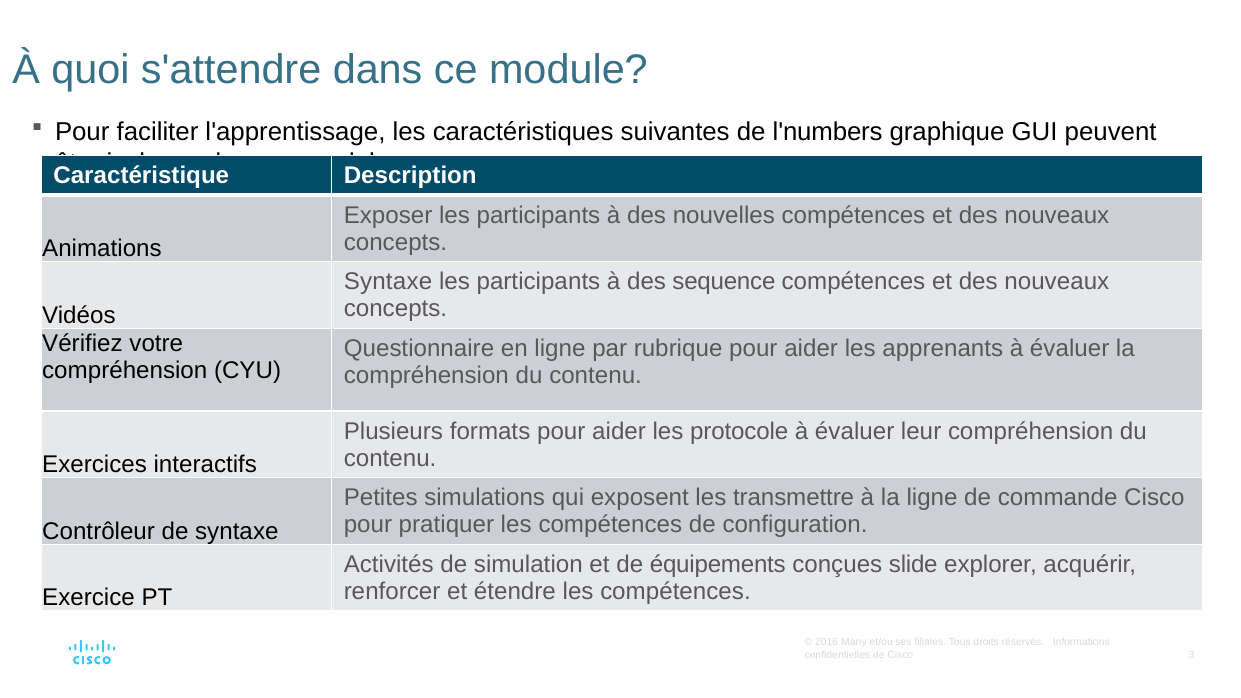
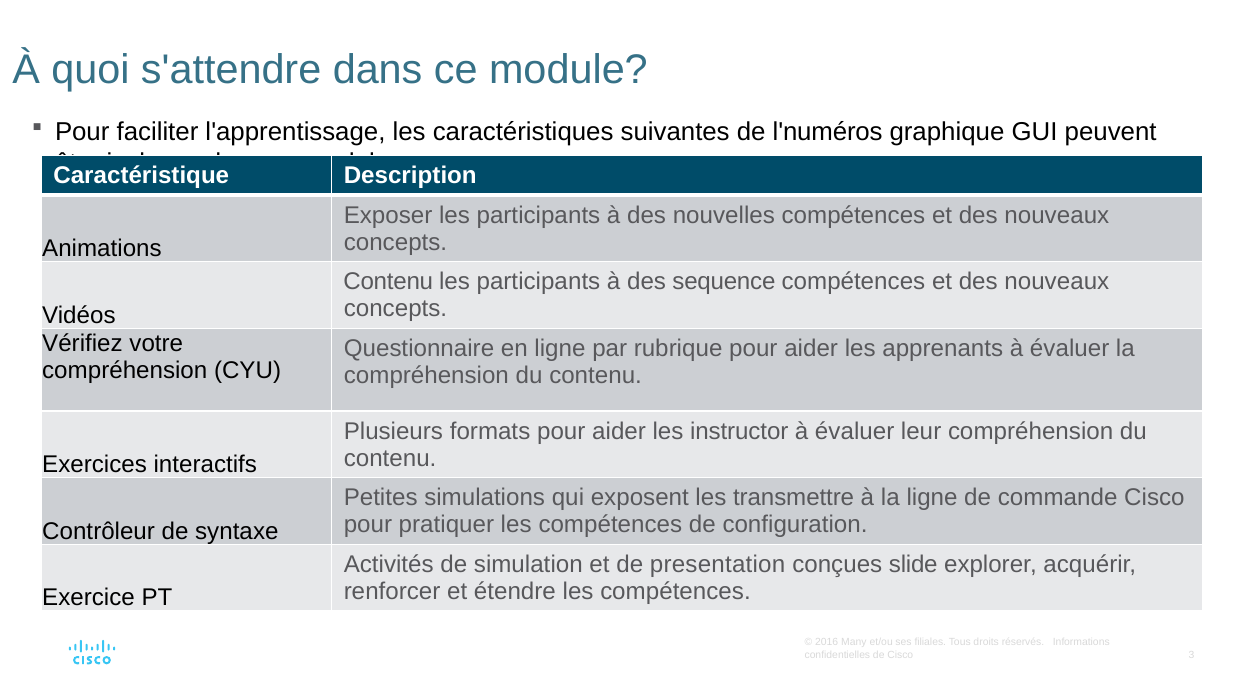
l'numbers: l'numbers -> l'numéros
Syntaxe at (388, 282): Syntaxe -> Contenu
protocole: protocole -> instructor
équipements: équipements -> presentation
